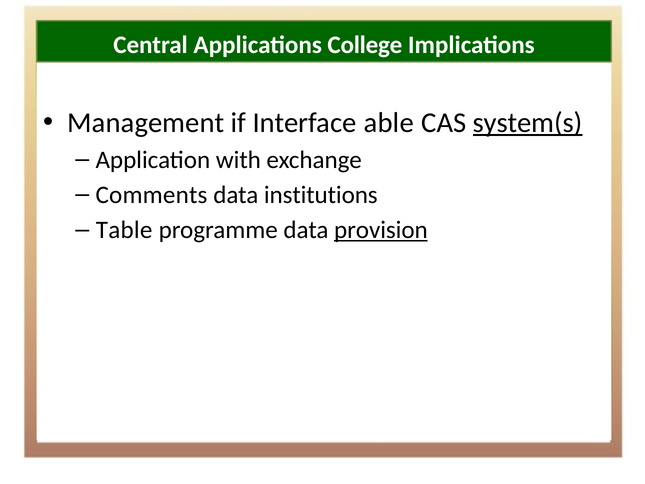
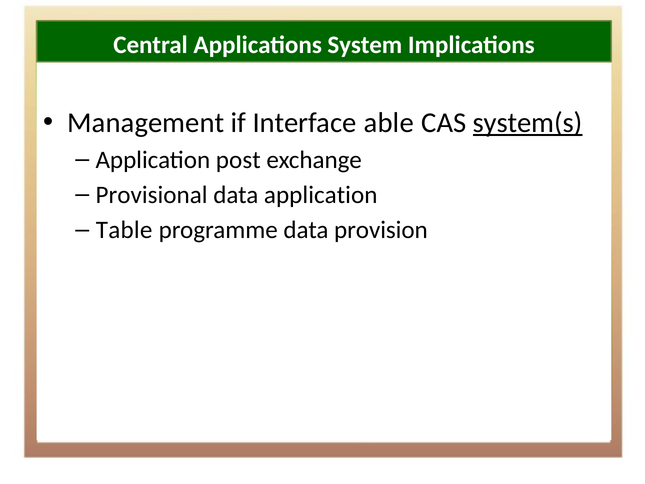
College: College -> System
with: with -> post
Comments: Comments -> Provisional
data institutions: institutions -> application
provision underline: present -> none
